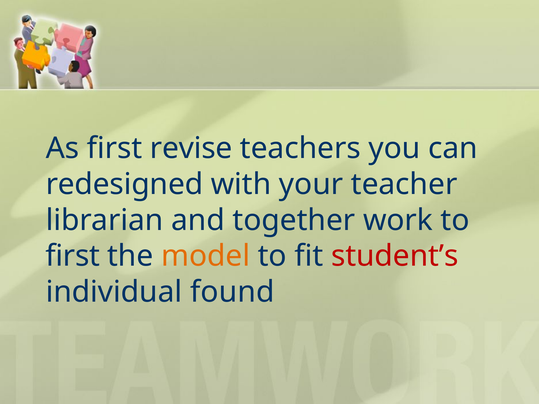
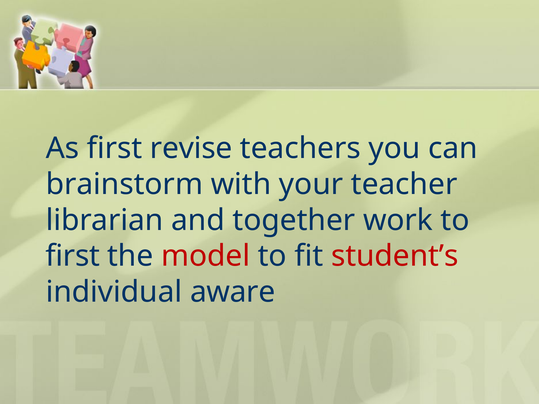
redesigned: redesigned -> brainstorm
model colour: orange -> red
found: found -> aware
